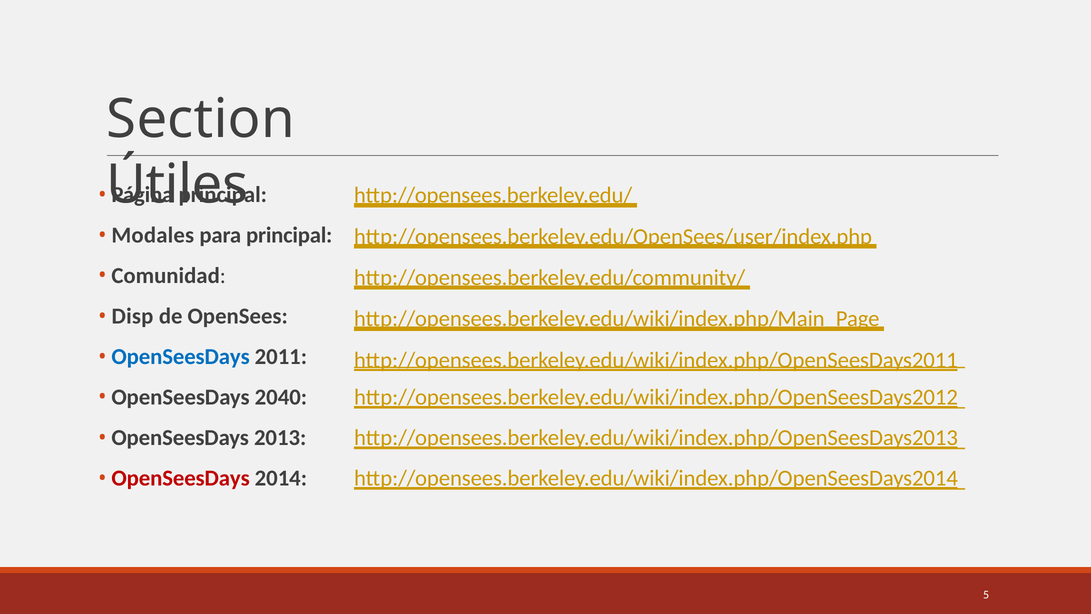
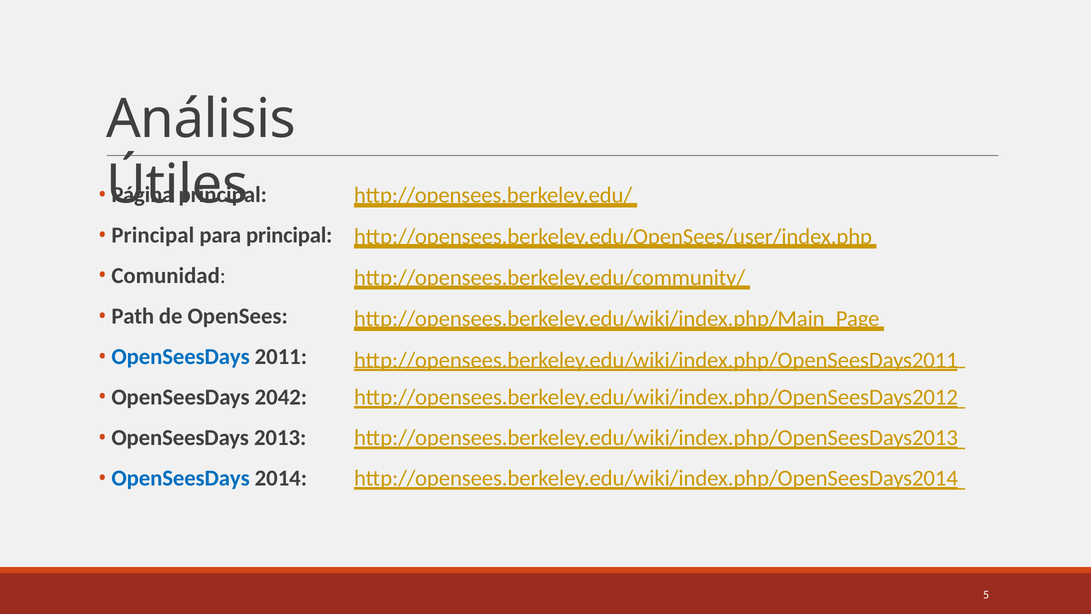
Section: Section -> Análisis
Modales at (153, 235): Modales -> Principal
Disp: Disp -> Path
2040: 2040 -> 2042
OpenSeesDays at (181, 478) colour: red -> blue
